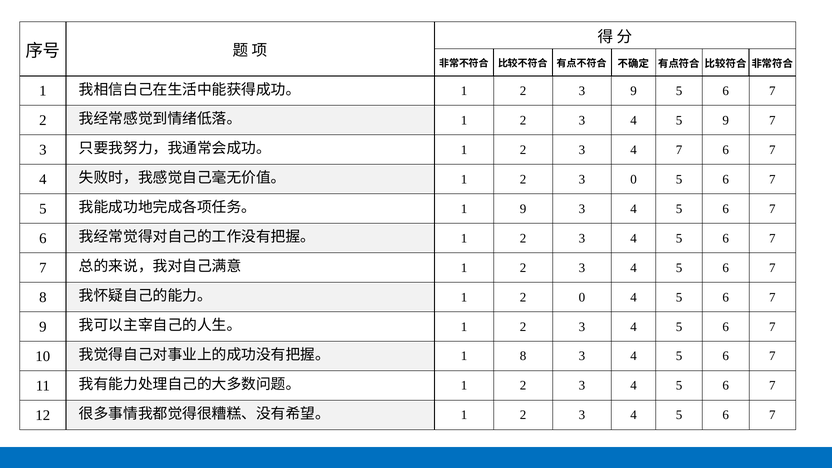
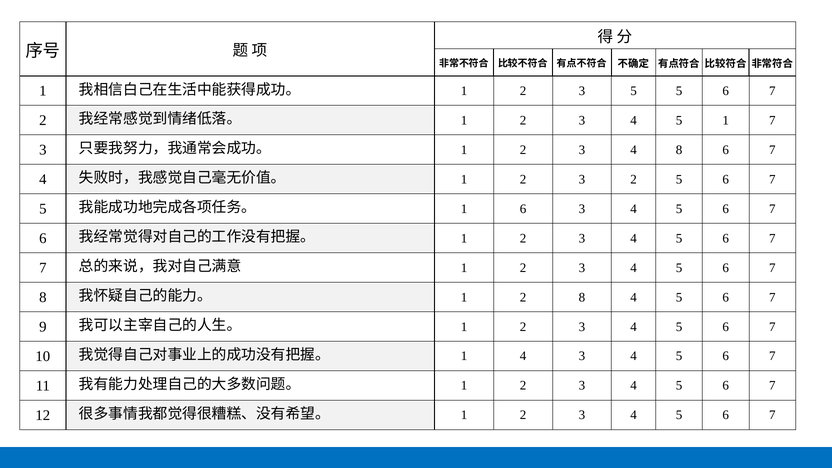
3 9: 9 -> 5
5 9: 9 -> 1
4 7: 7 -> 8
3 0: 0 -> 2
1 9: 9 -> 6
2 0: 0 -> 8
1 8: 8 -> 4
